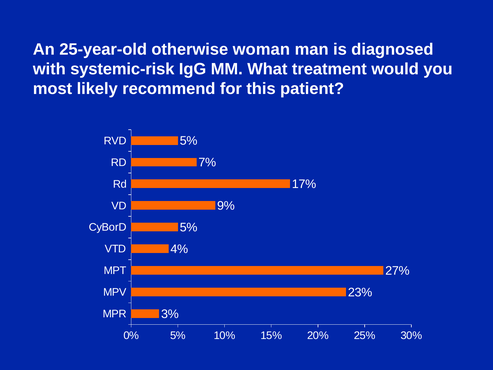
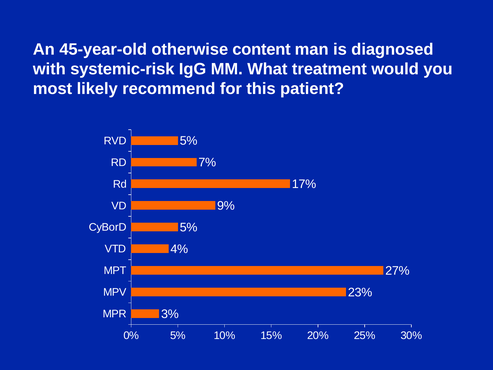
25-year-old: 25-year-old -> 45-year-old
woman: woman -> content
